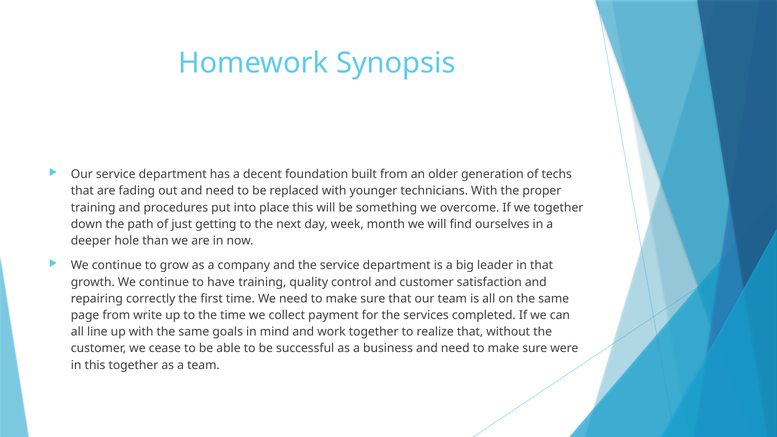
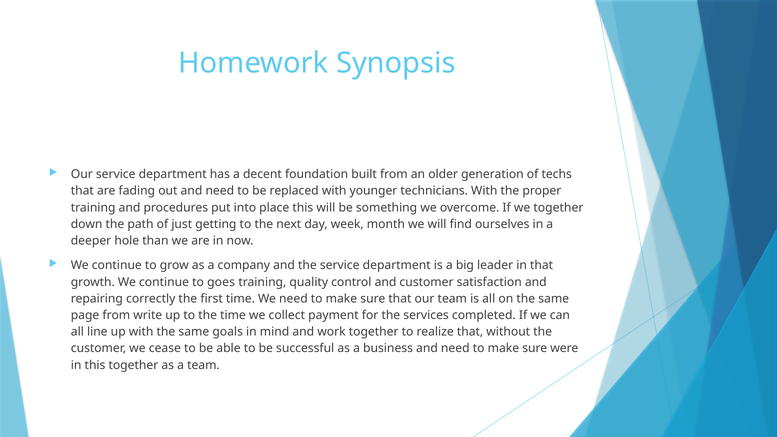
have: have -> goes
